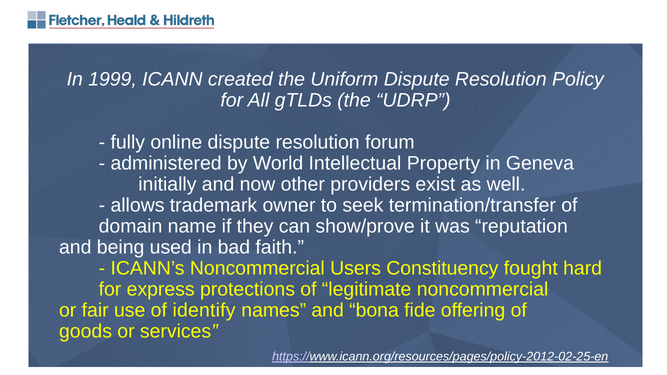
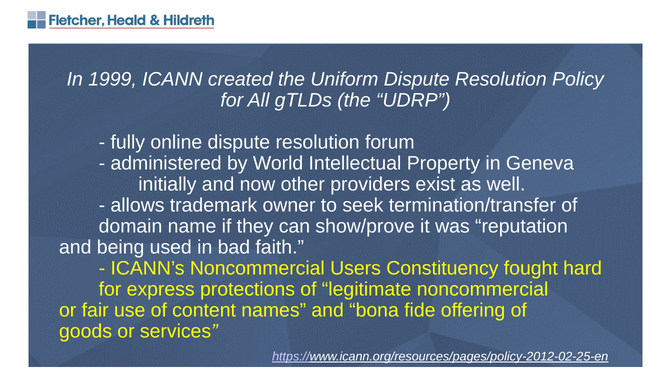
identify: identify -> content
